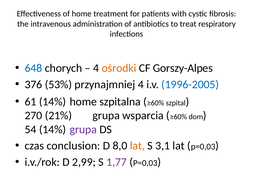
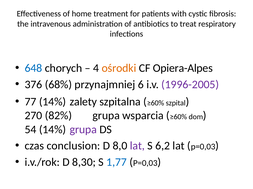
Gorszy-Alpes: Gorszy-Alpes -> Opiera-Alpes
53%: 53% -> 68%
przynajmniej 4: 4 -> 6
1996-2005 colour: blue -> purple
61: 61 -> 77
14% home: home -> zalety
21%: 21% -> 82%
lat at (137, 146) colour: orange -> purple
3,1: 3,1 -> 6,2
2,99: 2,99 -> 8,30
1,77 colour: purple -> blue
